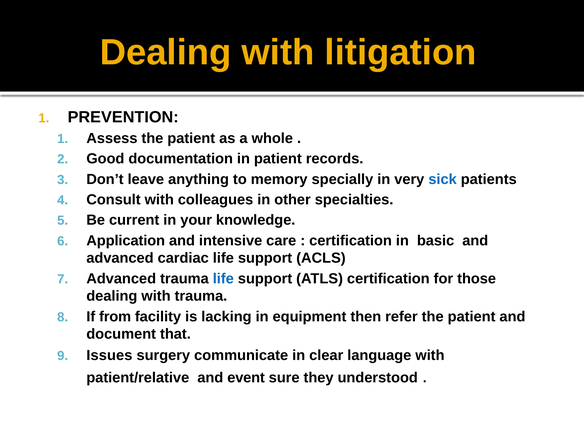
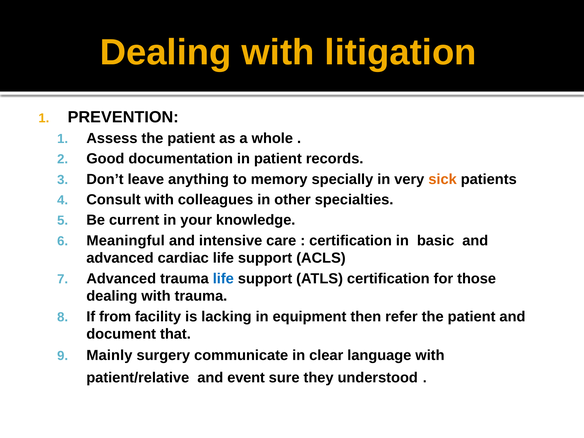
sick colour: blue -> orange
Application: Application -> Meaningful
Issues: Issues -> Mainly
